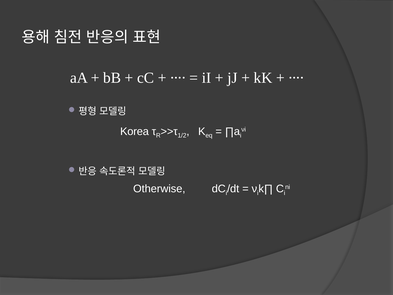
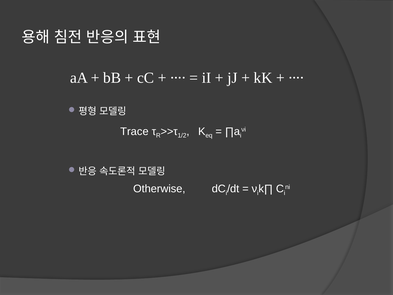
Korea: Korea -> Trace
